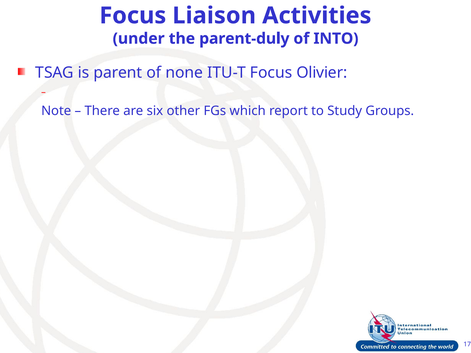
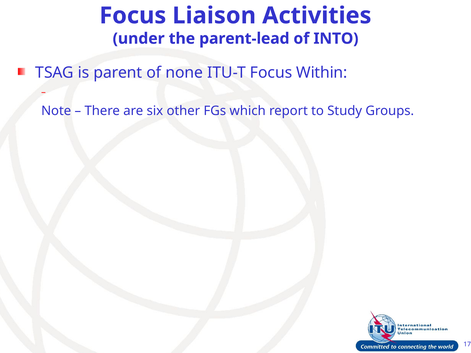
parent-duly: parent-duly -> parent-lead
Olivier: Olivier -> Within
